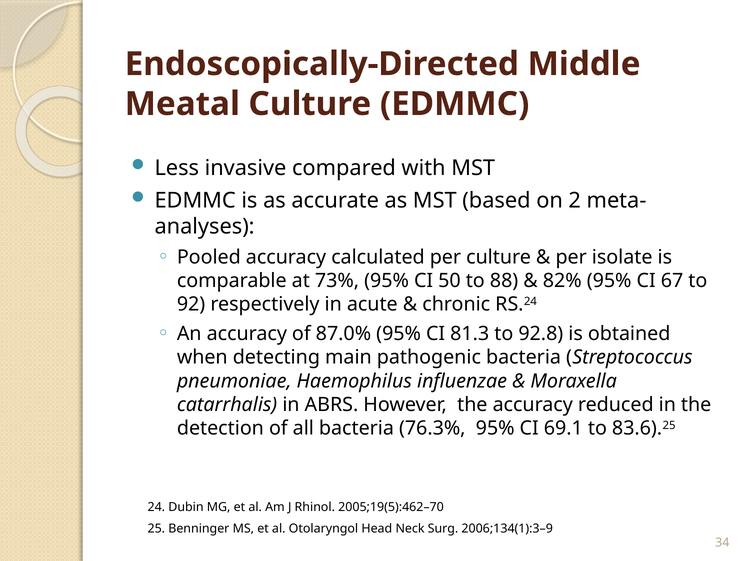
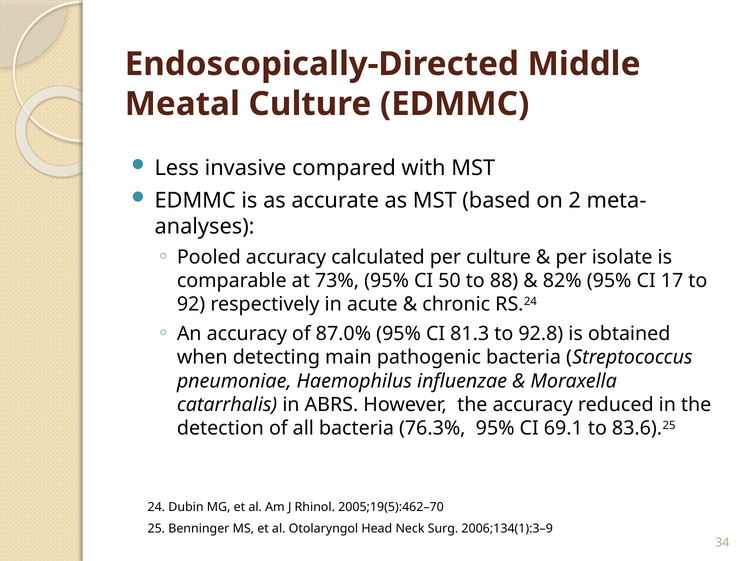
67: 67 -> 17
